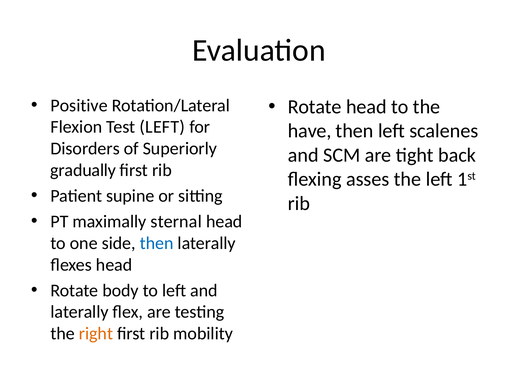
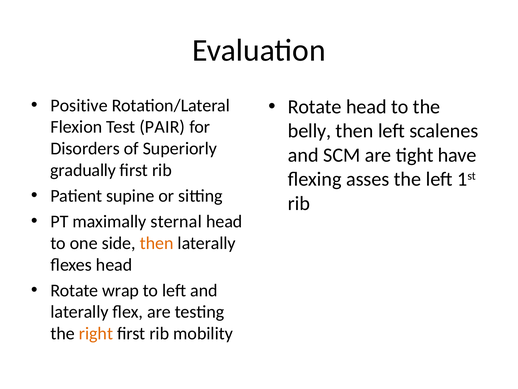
Test LEFT: LEFT -> PAIR
have: have -> belly
back: back -> have
then at (157, 243) colour: blue -> orange
body: body -> wrap
